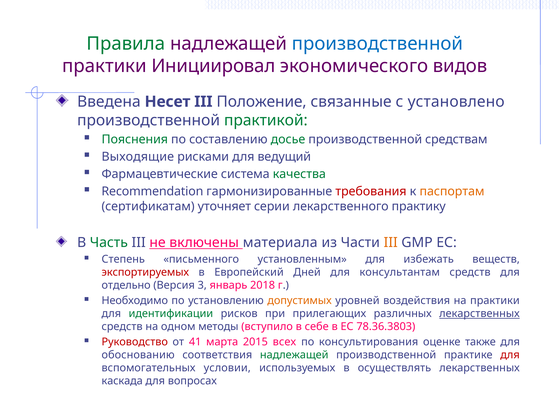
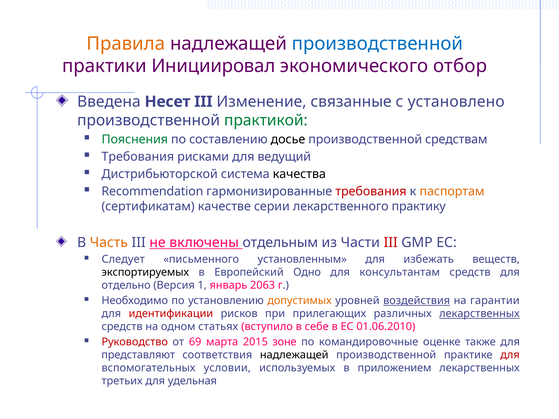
Правила colour: green -> orange
видов: видов -> отбор
Положение: Положение -> Изменение
досье colour: green -> black
Выходящие at (138, 157): Выходящие -> Требования
Фармацевтические: Фармацевтические -> Дистрибьюторской
качества colour: green -> black
уточняет: уточняет -> качестве
Часть colour: green -> orange
материала: материала -> отдельным
III at (391, 243) colour: orange -> red
Степень: Степень -> Следует
экспортируемых colour: red -> black
Дней: Дней -> Одно
3: 3 -> 1
2018: 2018 -> 2063
воздействия underline: none -> present
на практики: практики -> гарантии
идентификации colour: green -> red
методы: методы -> статьях
78.36.3803: 78.36.3803 -> 01.06.2010
41: 41 -> 69
всех: всех -> зоне
консультирования: консультирования -> командировочные
обоснованию: обоснованию -> представляют
надлежащей at (294, 355) colour: green -> black
осуществлять: осуществлять -> приложением
каскада: каскада -> третьих
вопросах: вопросах -> удельная
